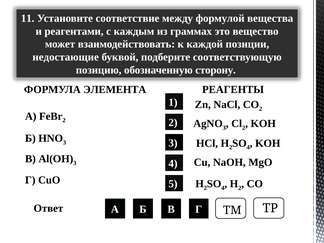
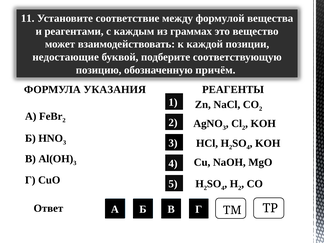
сторону: сторону -> причём
ЭЛЕМЕНТА: ЭЛЕМЕНТА -> УКАЗАНИЯ
